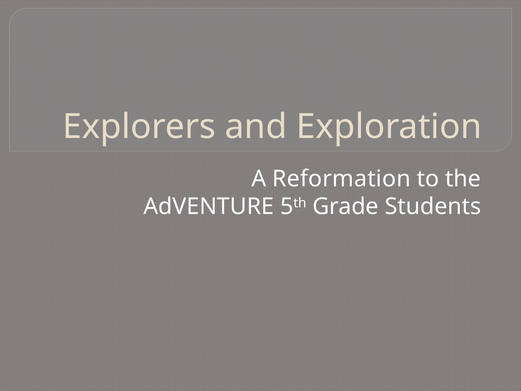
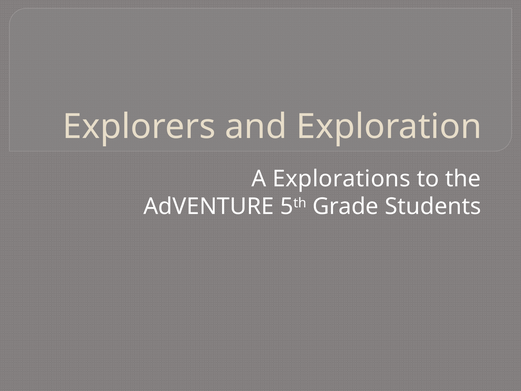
Reformation: Reformation -> Explorations
